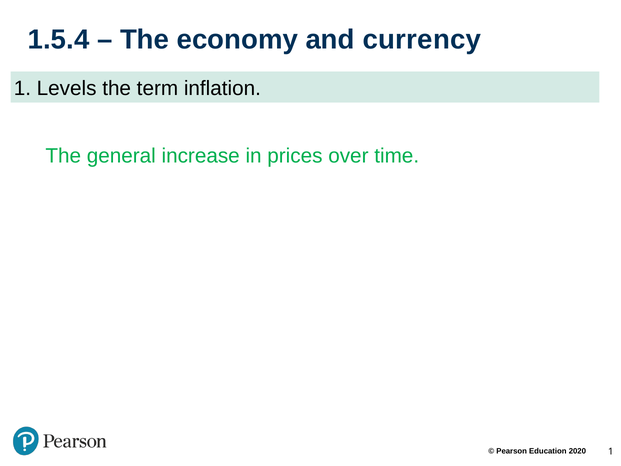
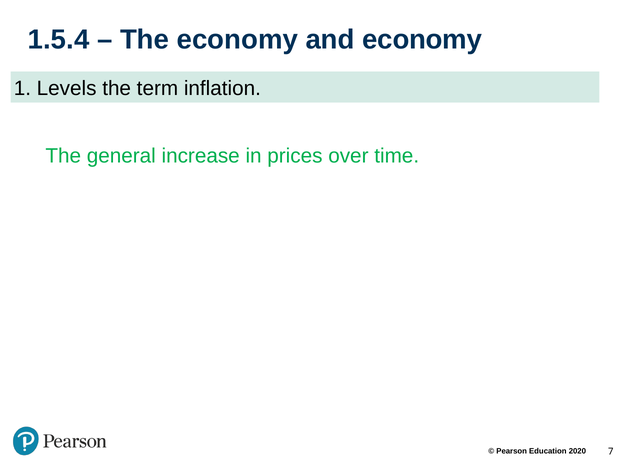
and currency: currency -> economy
1 at (611, 451): 1 -> 7
